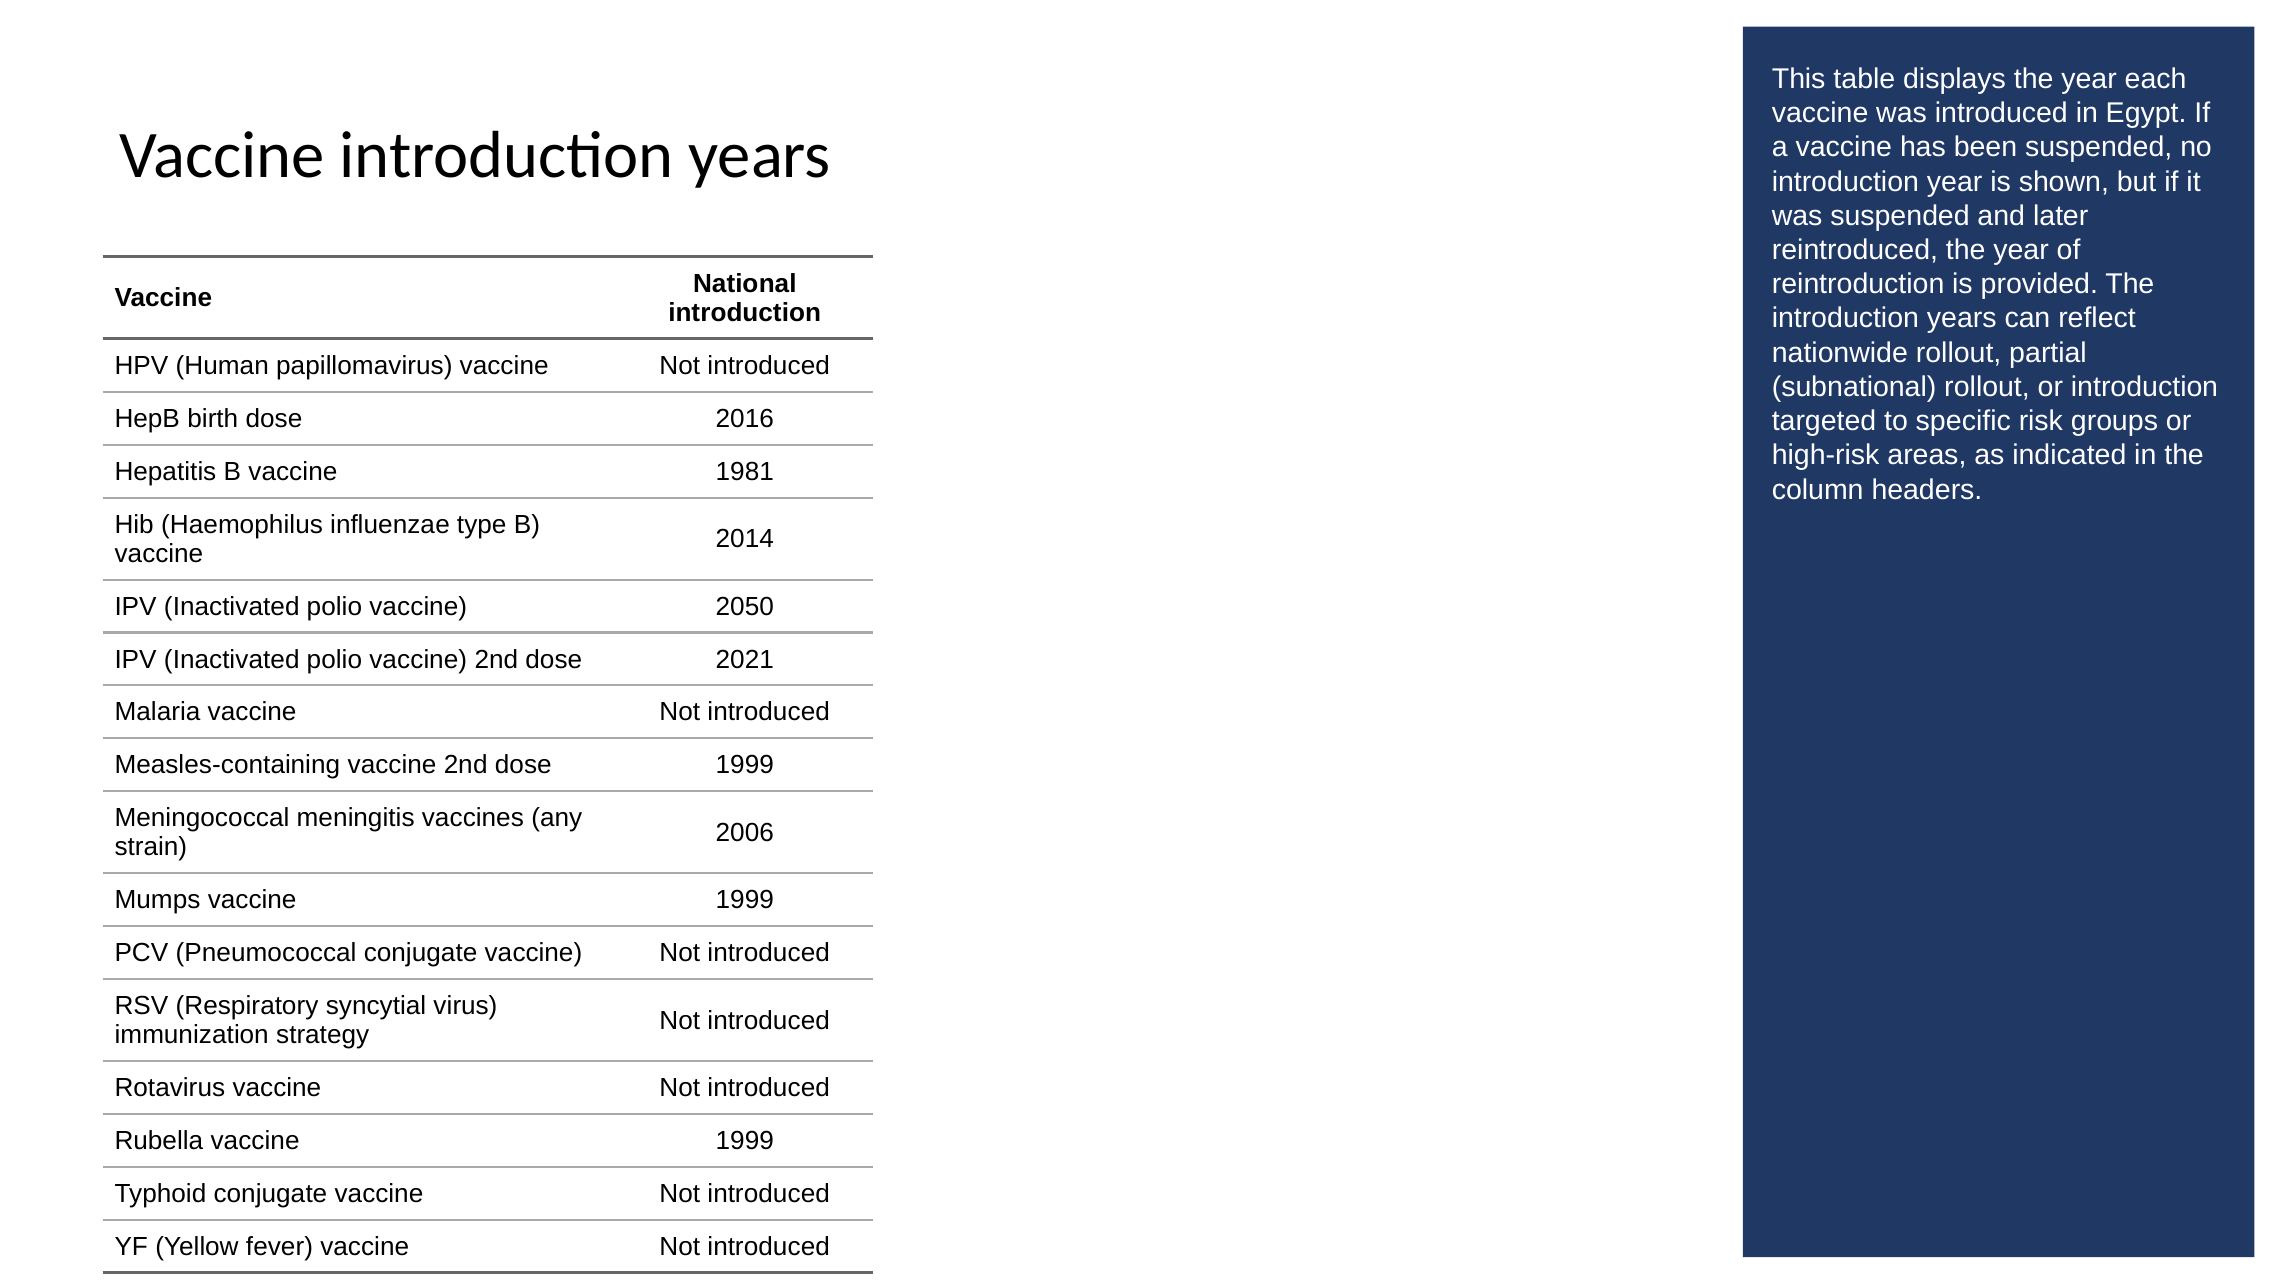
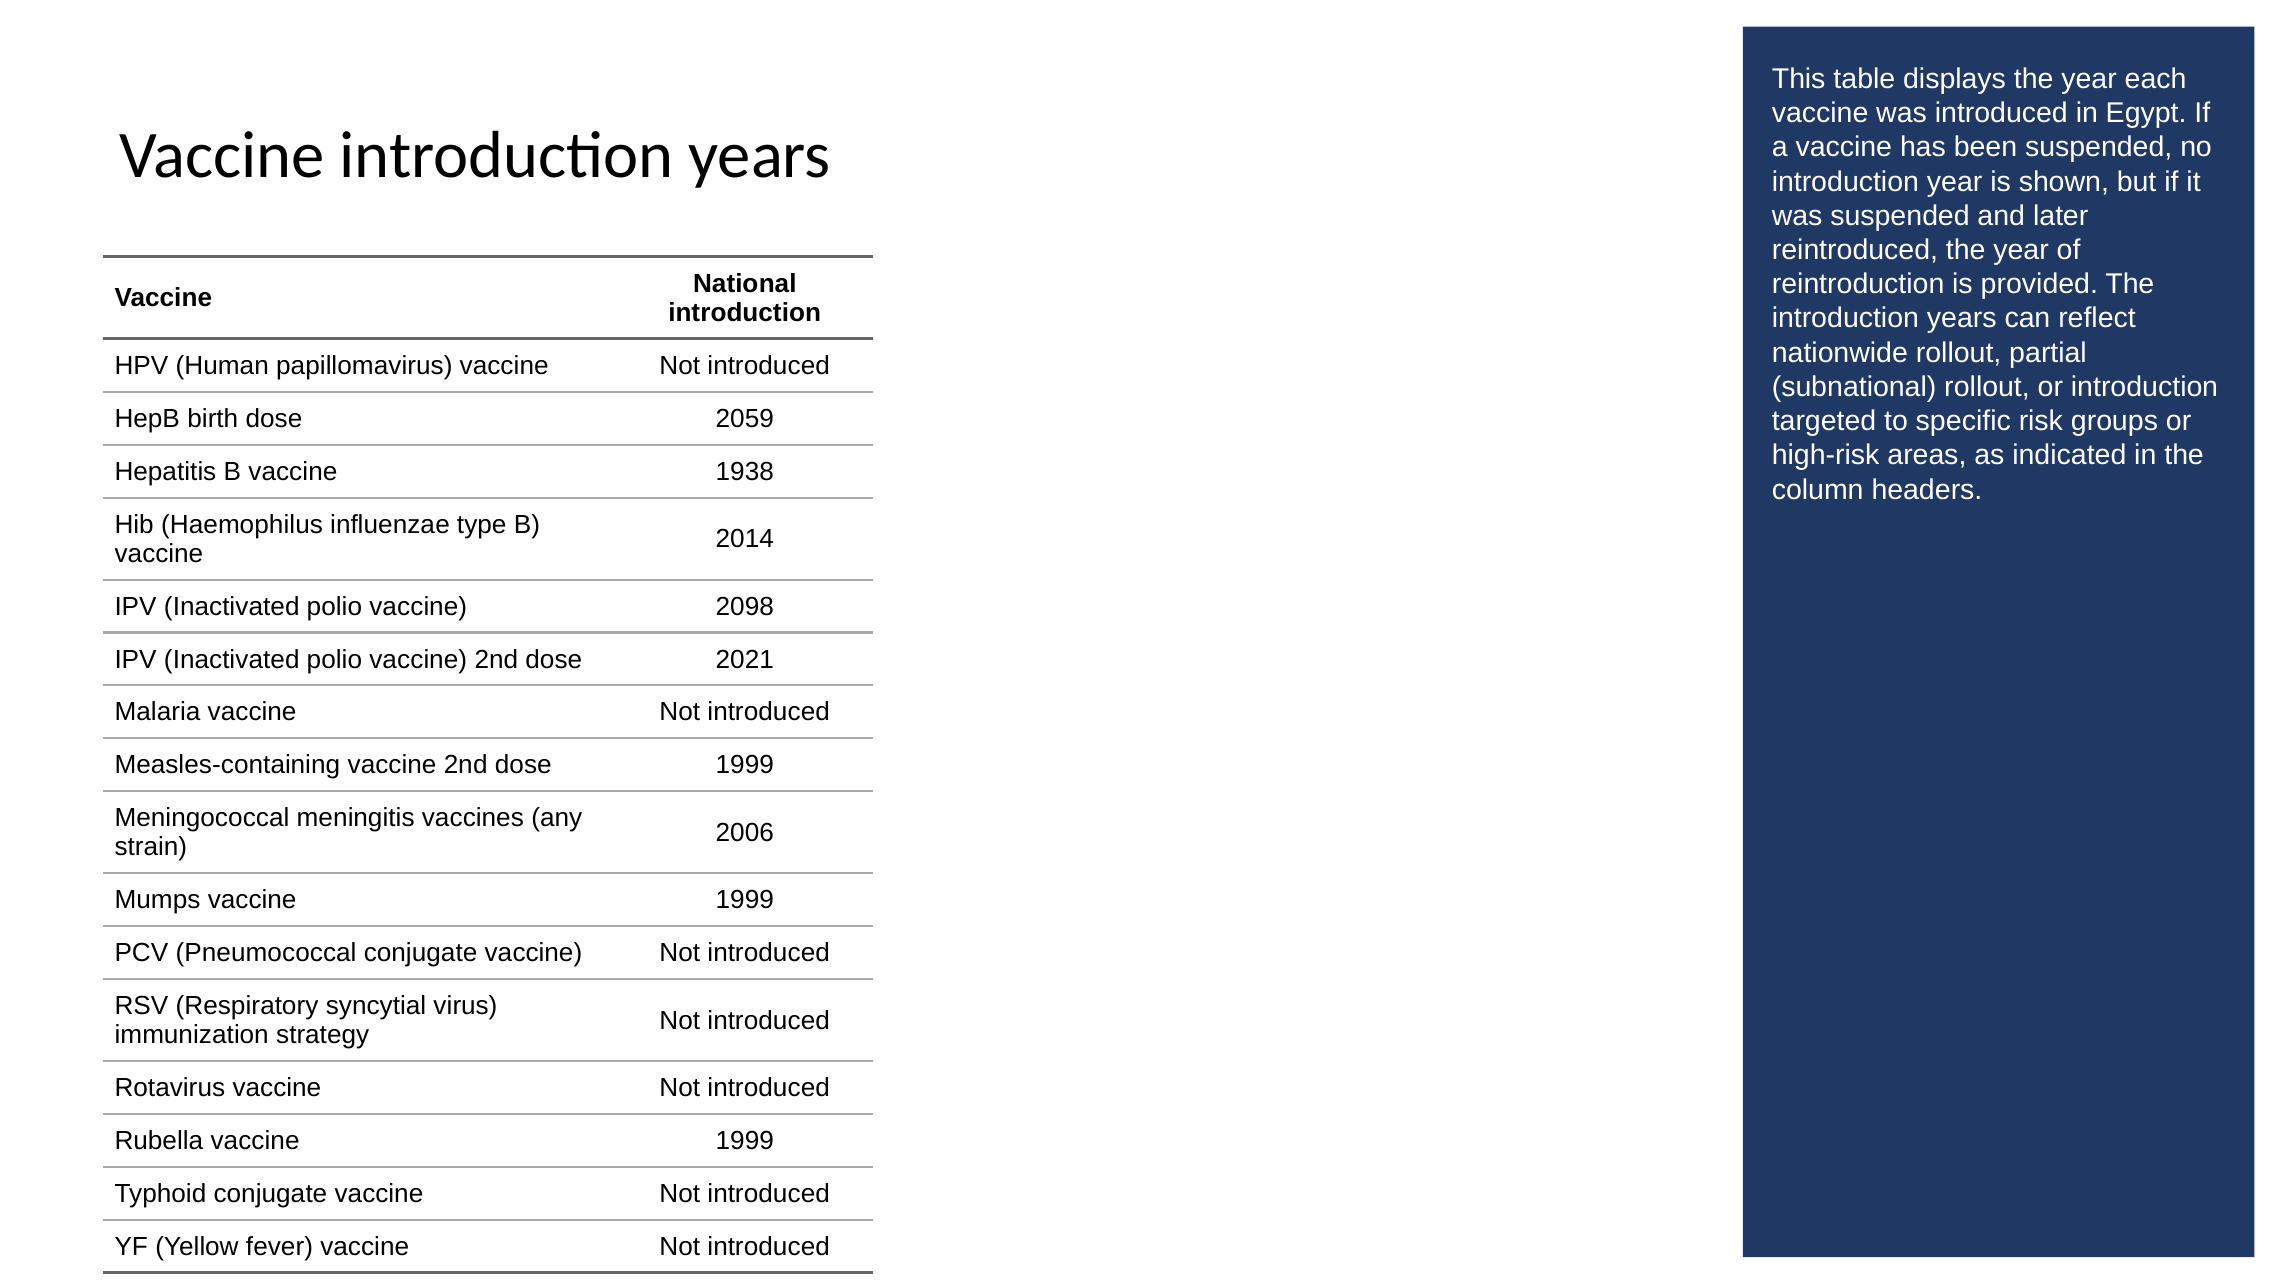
2016: 2016 -> 2059
1981: 1981 -> 1938
2050: 2050 -> 2098
